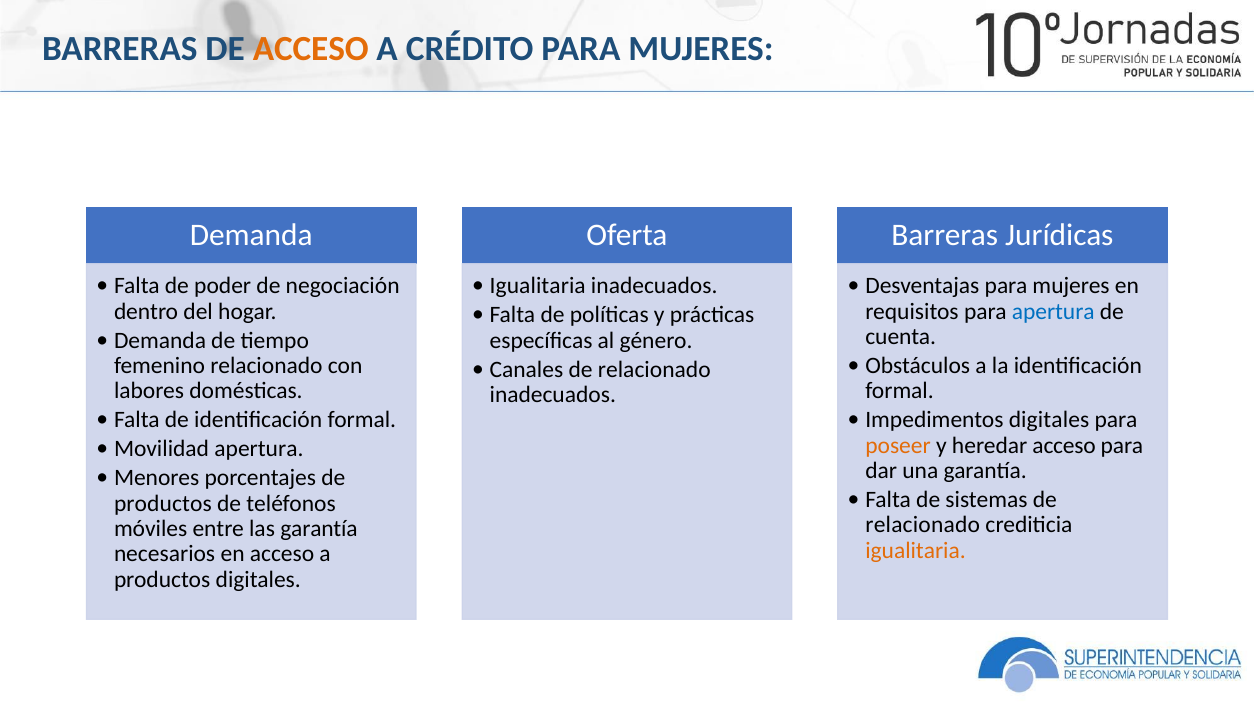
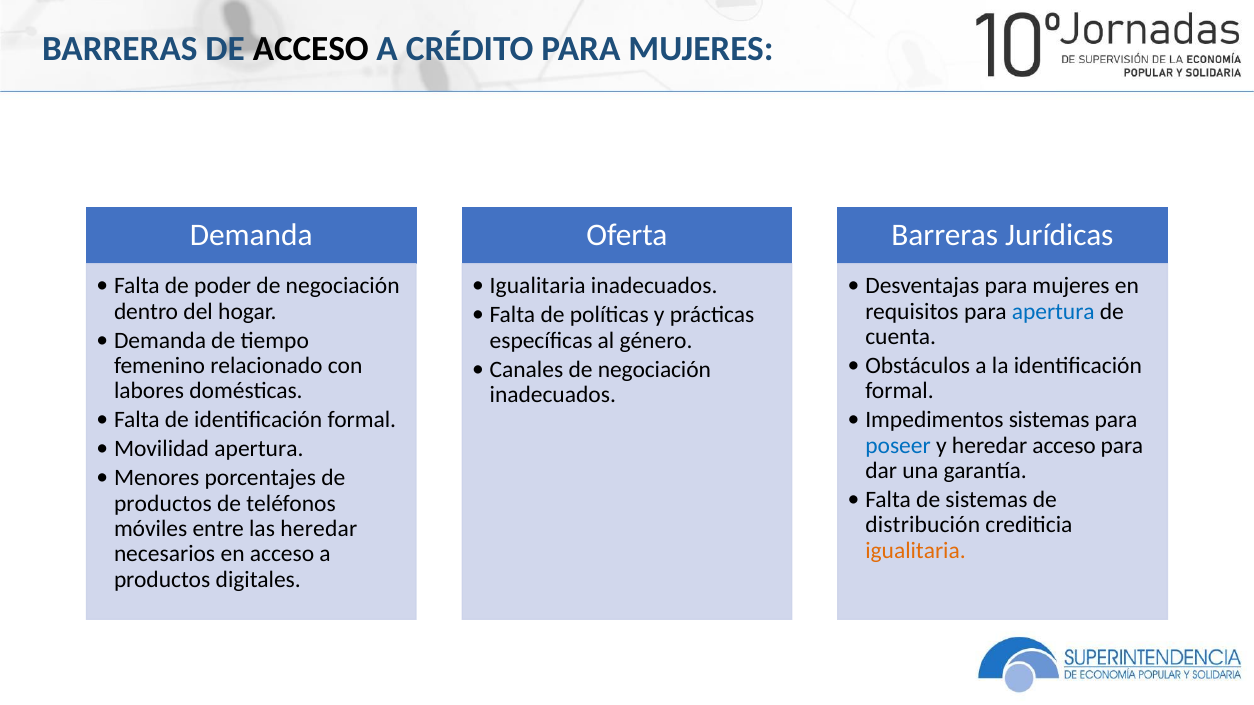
ACCESO at (311, 49) colour: orange -> black
Canales de relacionado: relacionado -> negociación
Impedimentos digitales: digitales -> sistemas
poseer colour: orange -> blue
relacionado at (923, 525): relacionado -> distribución
las garantía: garantía -> heredar
